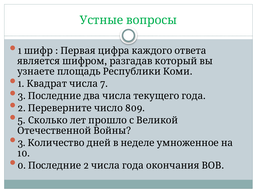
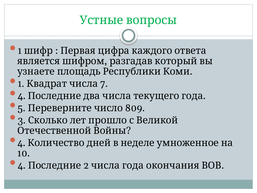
3 at (22, 96): 3 -> 4
2 at (22, 108): 2 -> 5
5: 5 -> 3
3 at (22, 143): 3 -> 4
0 at (22, 165): 0 -> 4
